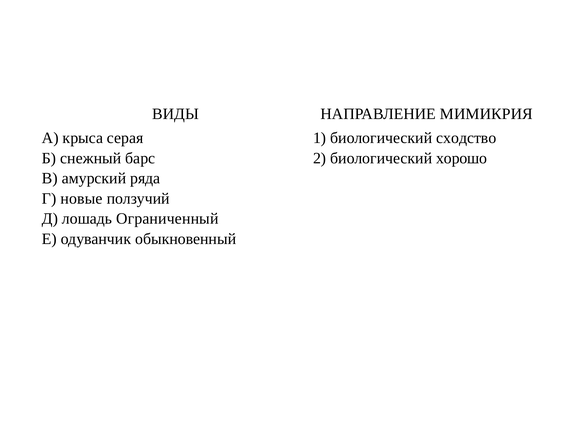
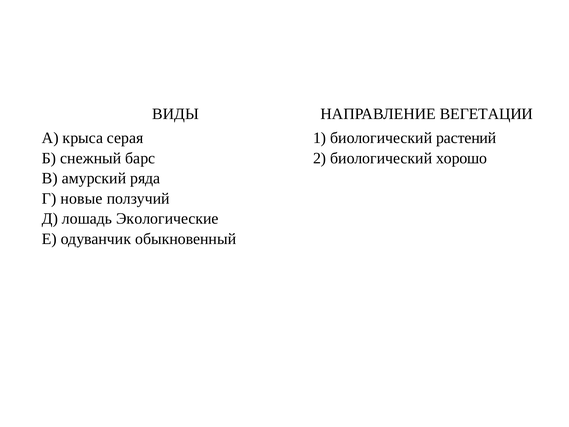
МИМИКРИЯ: МИМИКРИЯ -> ВЕГЕТАЦИИ
сходство: сходство -> растений
Ограниченный: Ограниченный -> Экологические
